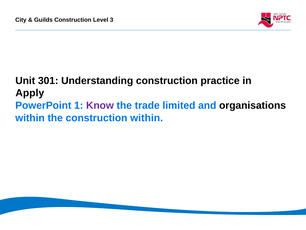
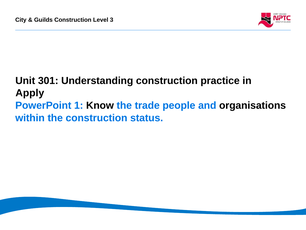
Know colour: purple -> black
limited: limited -> people
construction within: within -> status
